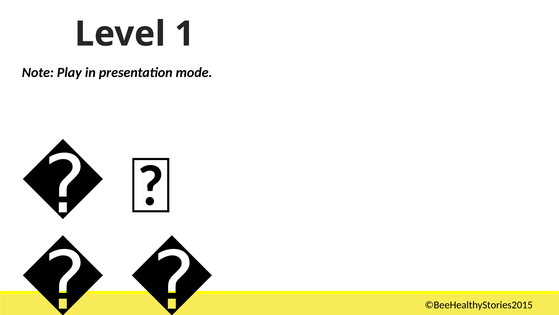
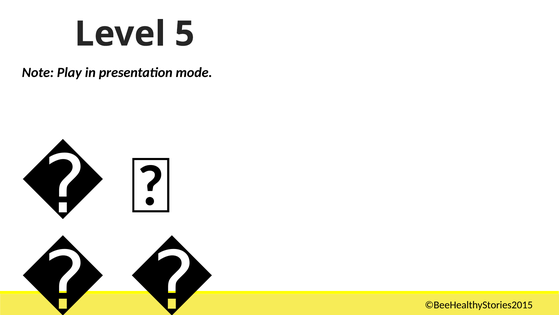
1: 1 -> 5
